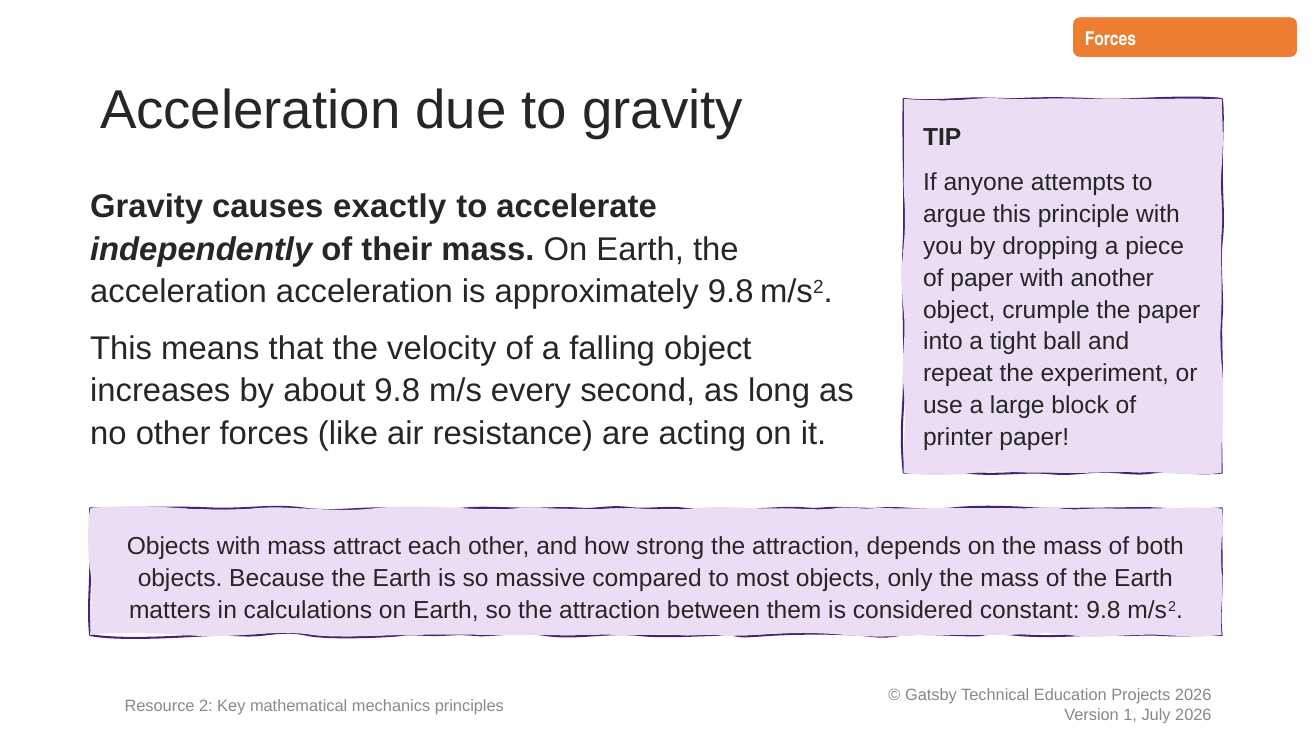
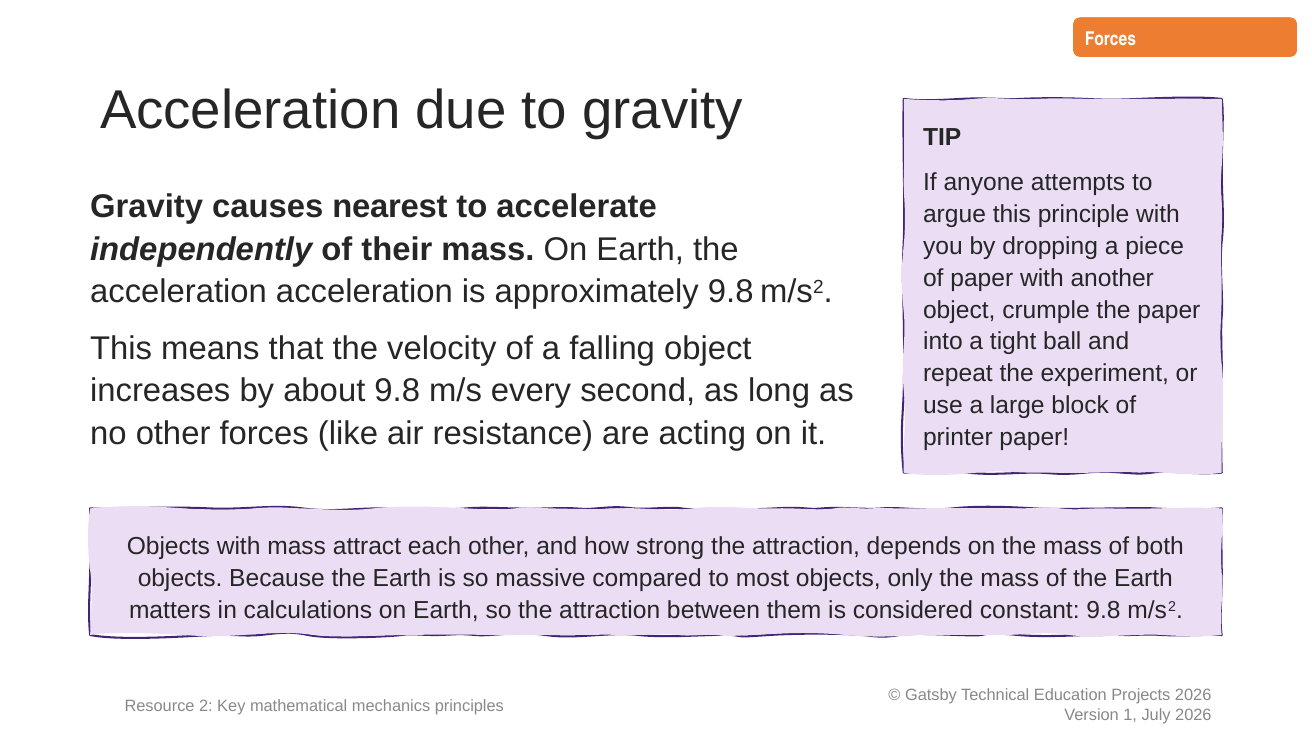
exactly: exactly -> nearest
